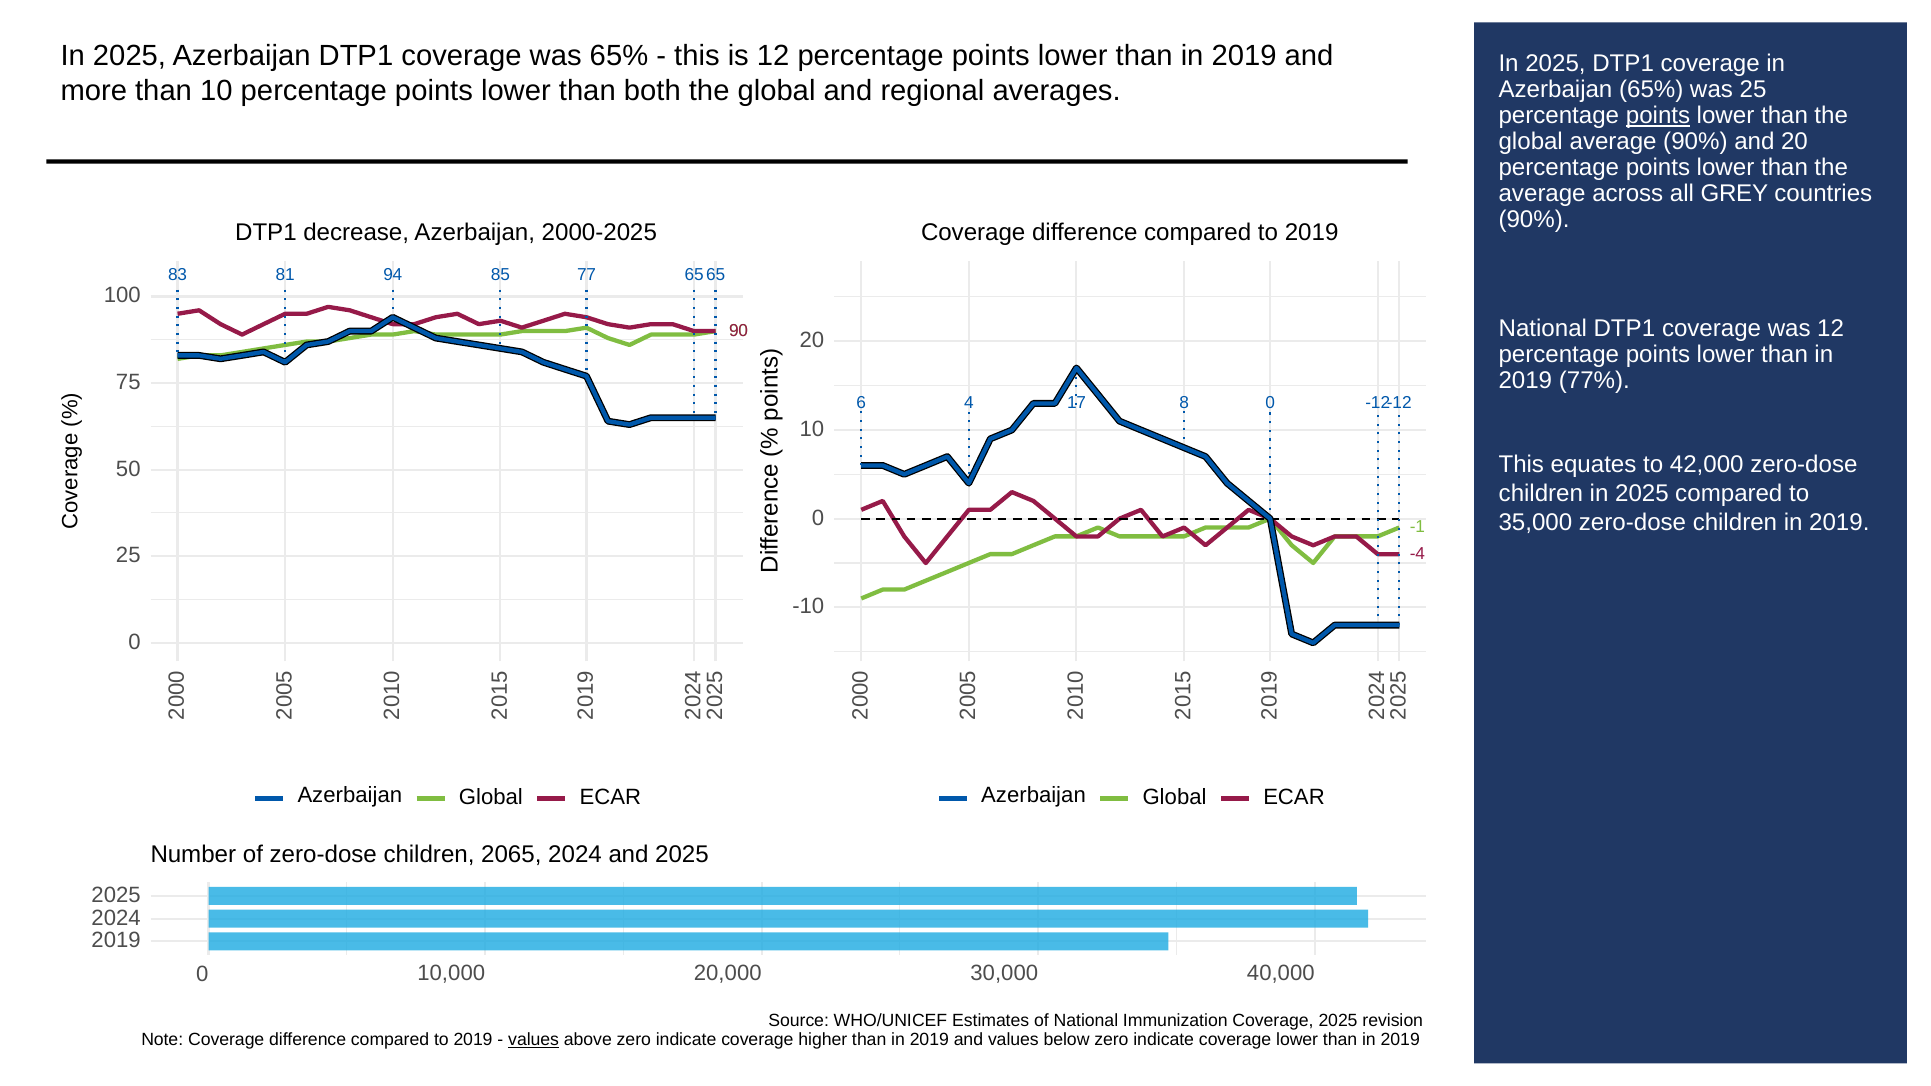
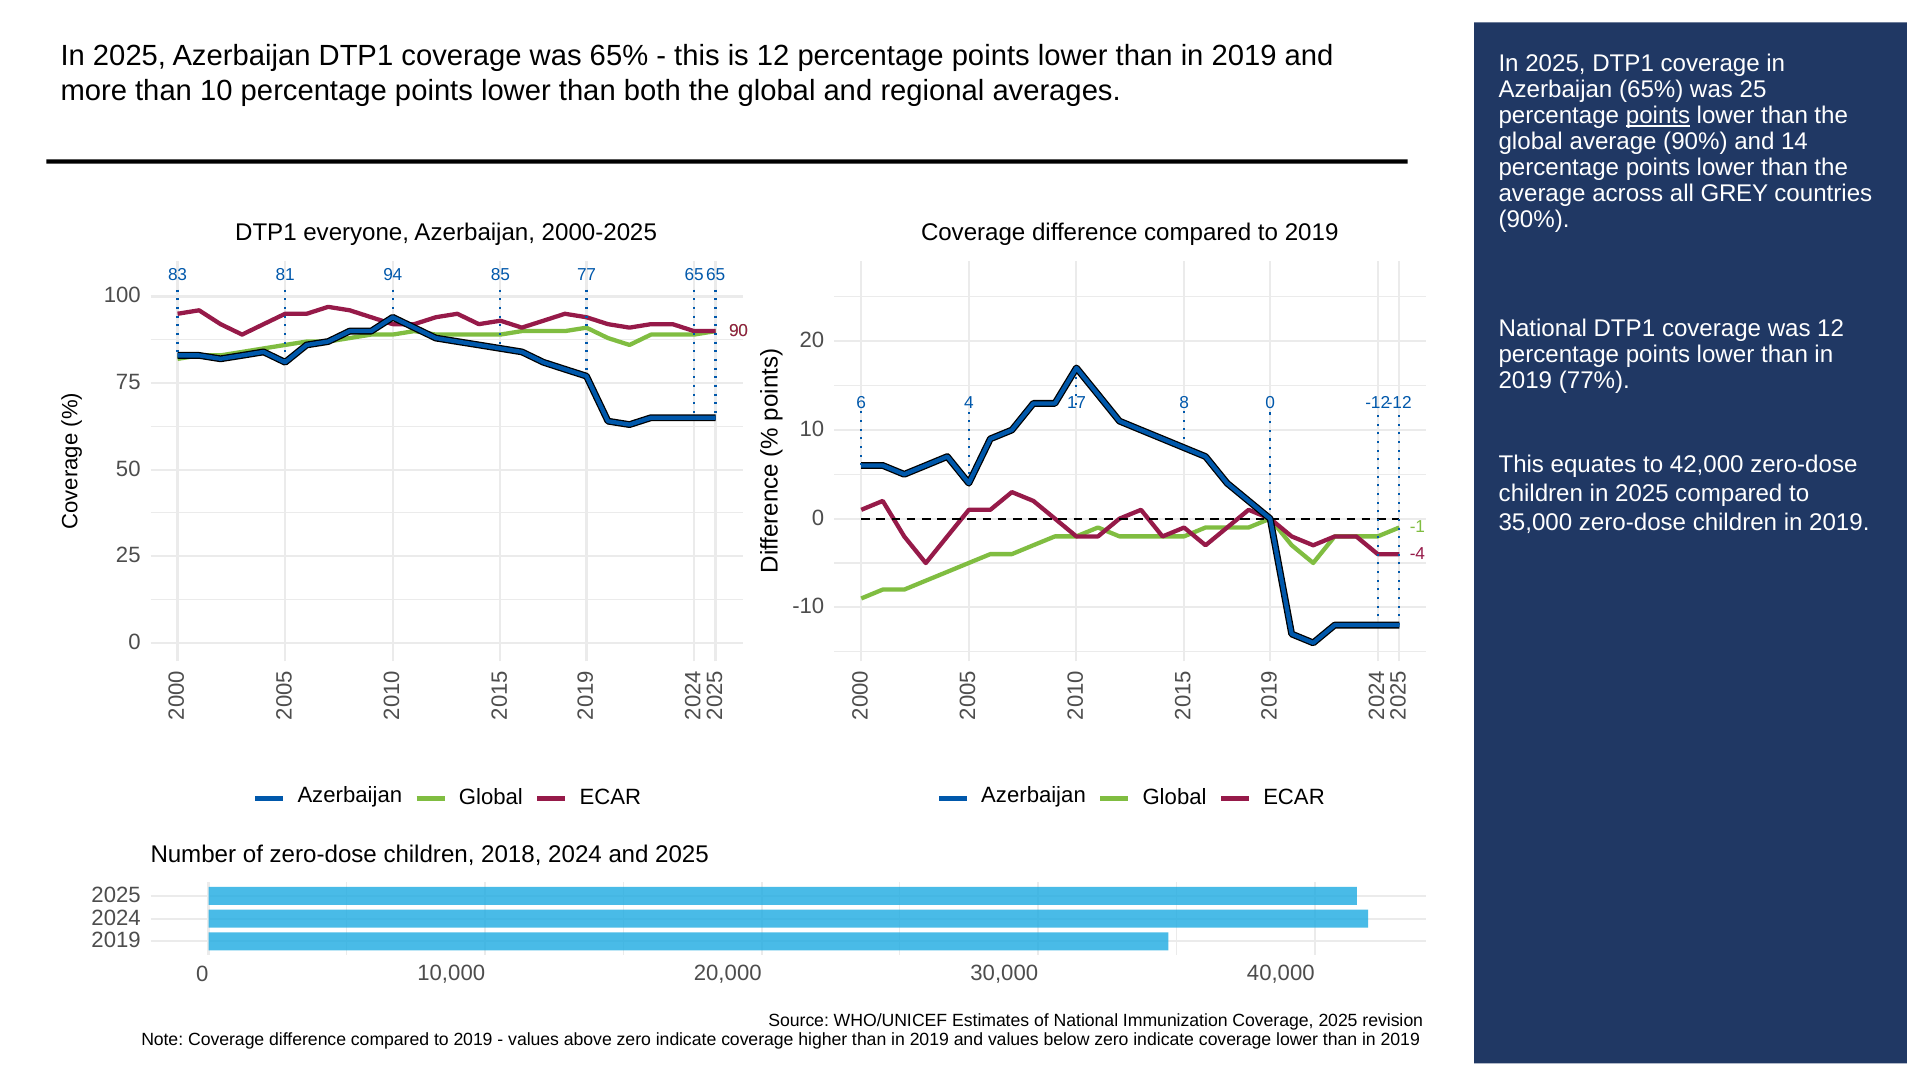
and 20: 20 -> 14
decrease: decrease -> everyone
2065: 2065 -> 2018
values at (534, 1040) underline: present -> none
